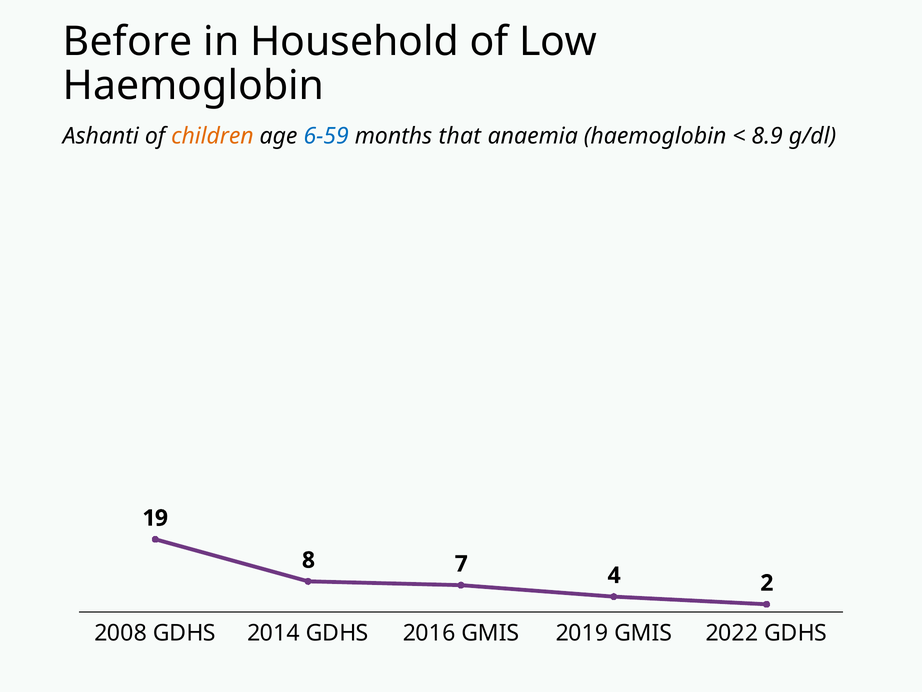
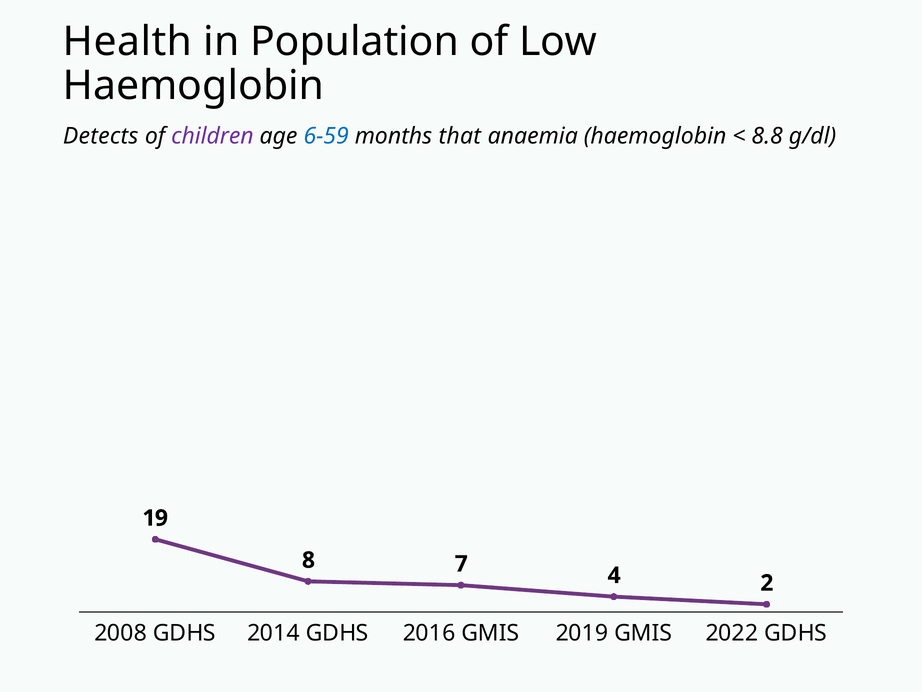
Before: Before -> Health
Household: Household -> Population
Ashanti: Ashanti -> Detects
children colour: orange -> purple
8.9: 8.9 -> 8.8
